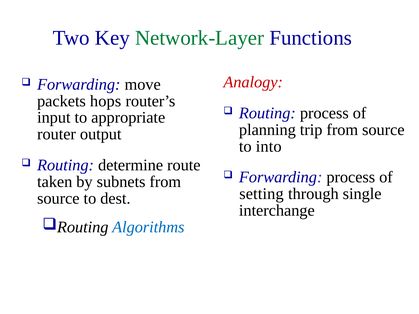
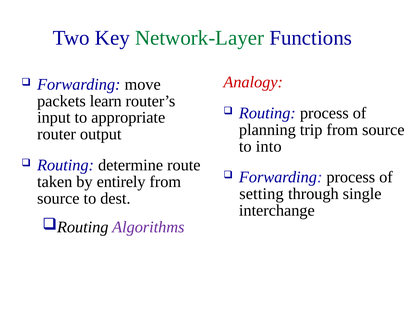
hops: hops -> learn
subnets: subnets -> entirely
Algorithms colour: blue -> purple
